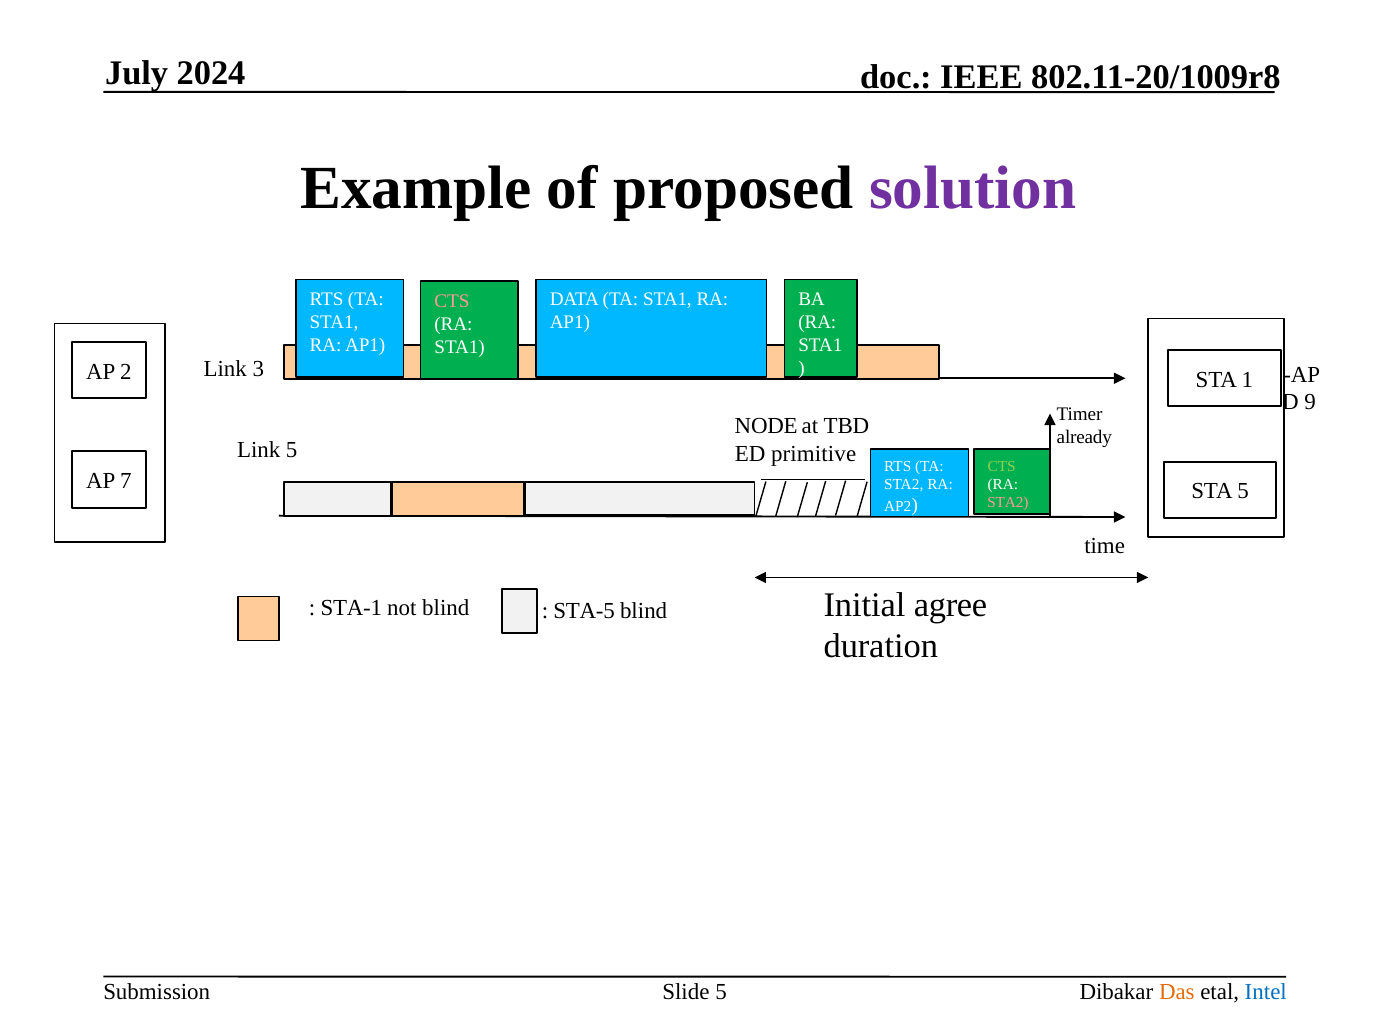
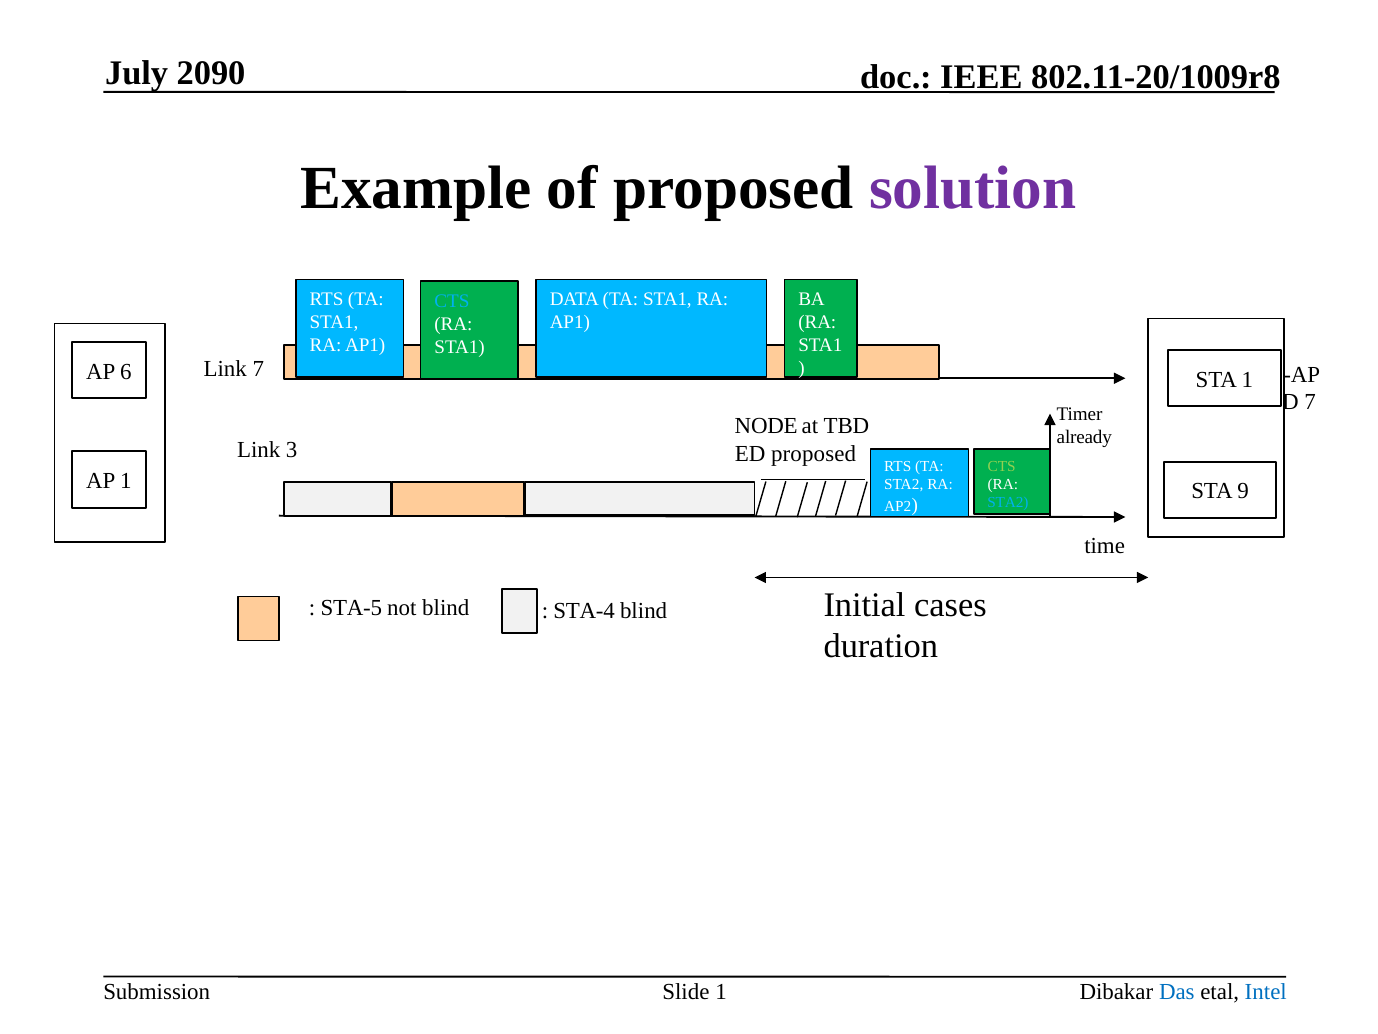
2024: 2024 -> 2090
CTS at (452, 301) colour: pink -> light blue
Link 3: 3 -> 7
2: 2 -> 6
9 at (1310, 402): 9 -> 7
Link 5: 5 -> 3
ED primitive: primitive -> proposed
AP 7: 7 -> 1
STA 5: 5 -> 9
STA2 at (1008, 503) colour: pink -> light blue
STA-1: STA-1 -> STA-5
STA-5: STA-5 -> STA-4
agree: agree -> cases
Slide 5: 5 -> 1
Das colour: orange -> blue
